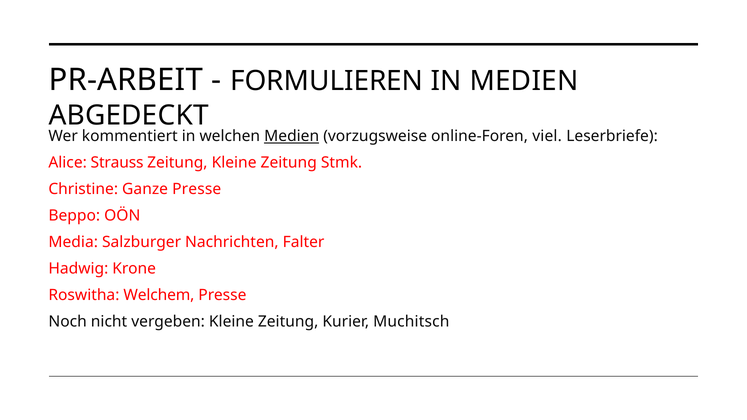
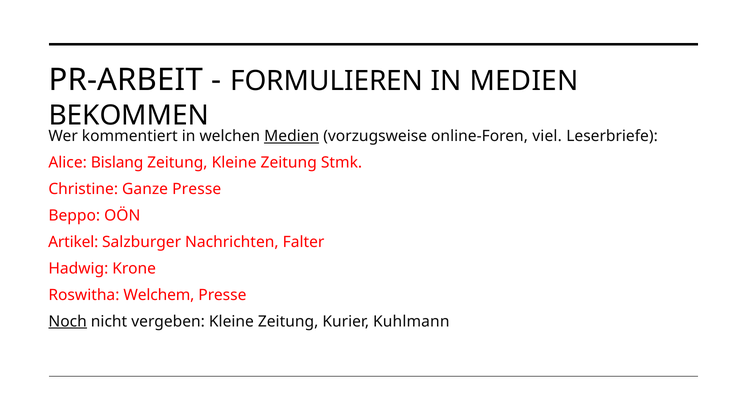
ABGEDECKT: ABGEDECKT -> BEKOMMEN
Strauss: Strauss -> Bislang
Media: Media -> Artikel
Noch underline: none -> present
Muchitsch: Muchitsch -> Kuhlmann
